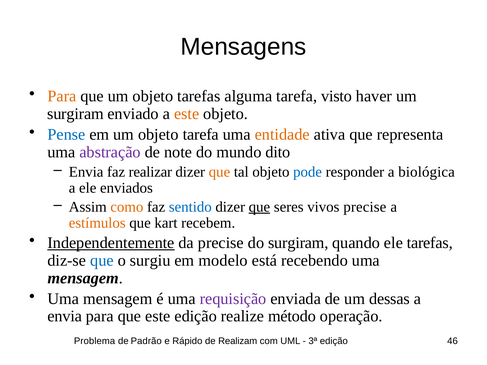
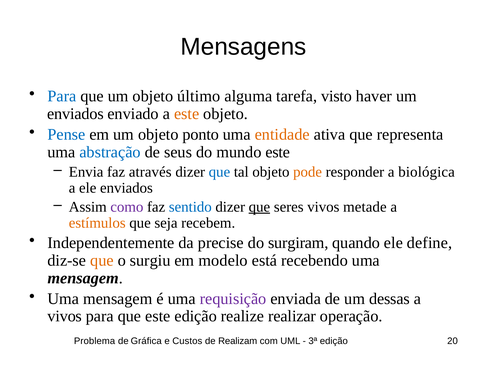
Para at (62, 96) colour: orange -> blue
objeto tarefas: tarefas -> último
surgiram at (75, 114): surgiram -> enviados
objeto tarefa: tarefa -> ponto
abstração colour: purple -> blue
note: note -> seus
mundo dito: dito -> este
realizar: realizar -> através
que at (219, 172) colour: orange -> blue
pode colour: blue -> orange
como colour: orange -> purple
vivos precise: precise -> metade
kart: kart -> seja
Independentemente underline: present -> none
ele tarefas: tarefas -> define
que at (102, 261) colour: blue -> orange
envia at (65, 316): envia -> vivos
método: método -> realizar
Padrão: Padrão -> Gráfica
Rápido: Rápido -> Custos
46: 46 -> 20
